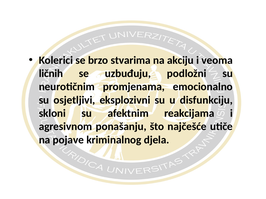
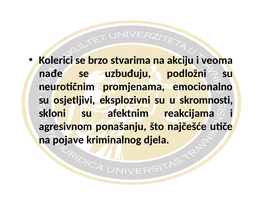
ličnih: ličnih -> nađe
disfunkciju: disfunkciju -> skromnosti
